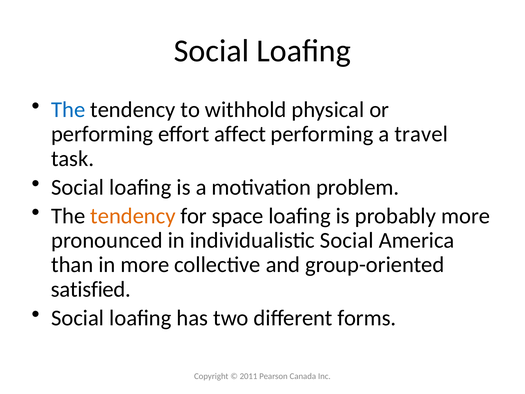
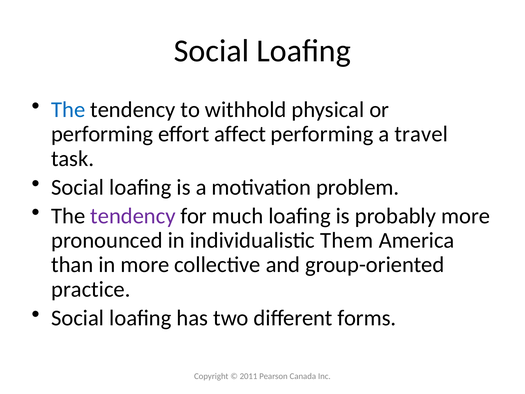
tendency at (133, 216) colour: orange -> purple
space: space -> much
individualistic Social: Social -> Them
satisfied: satisfied -> practice
